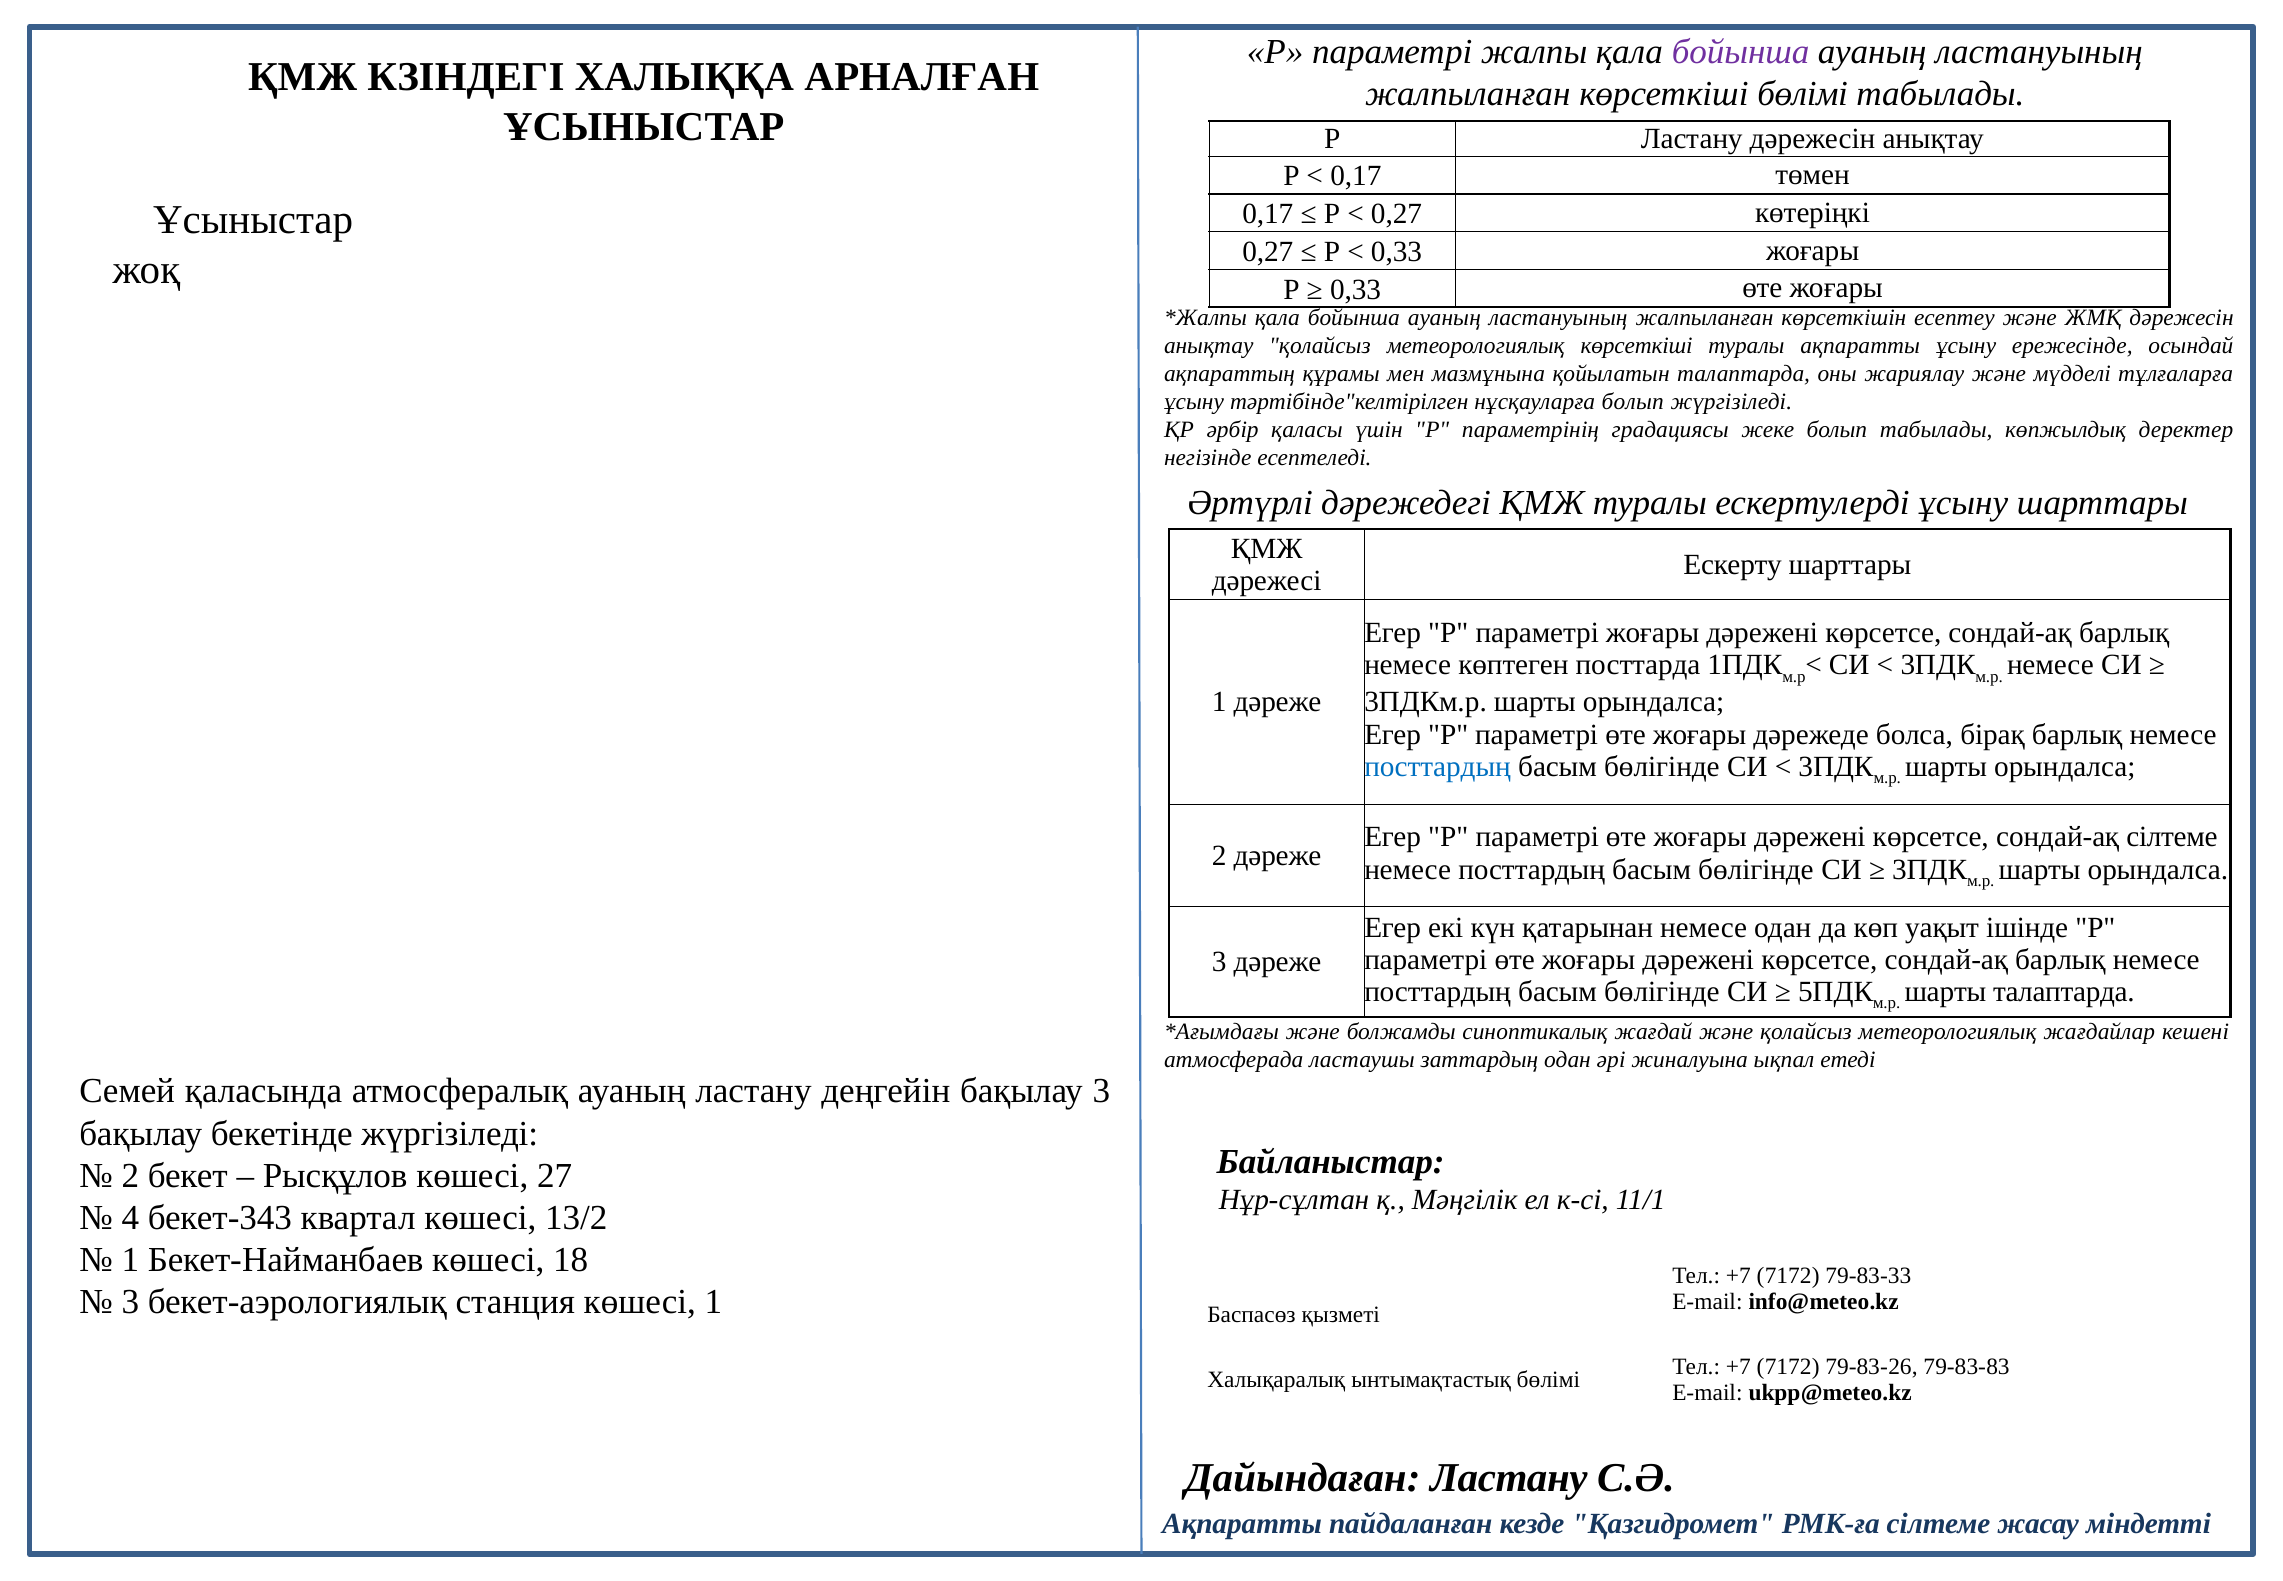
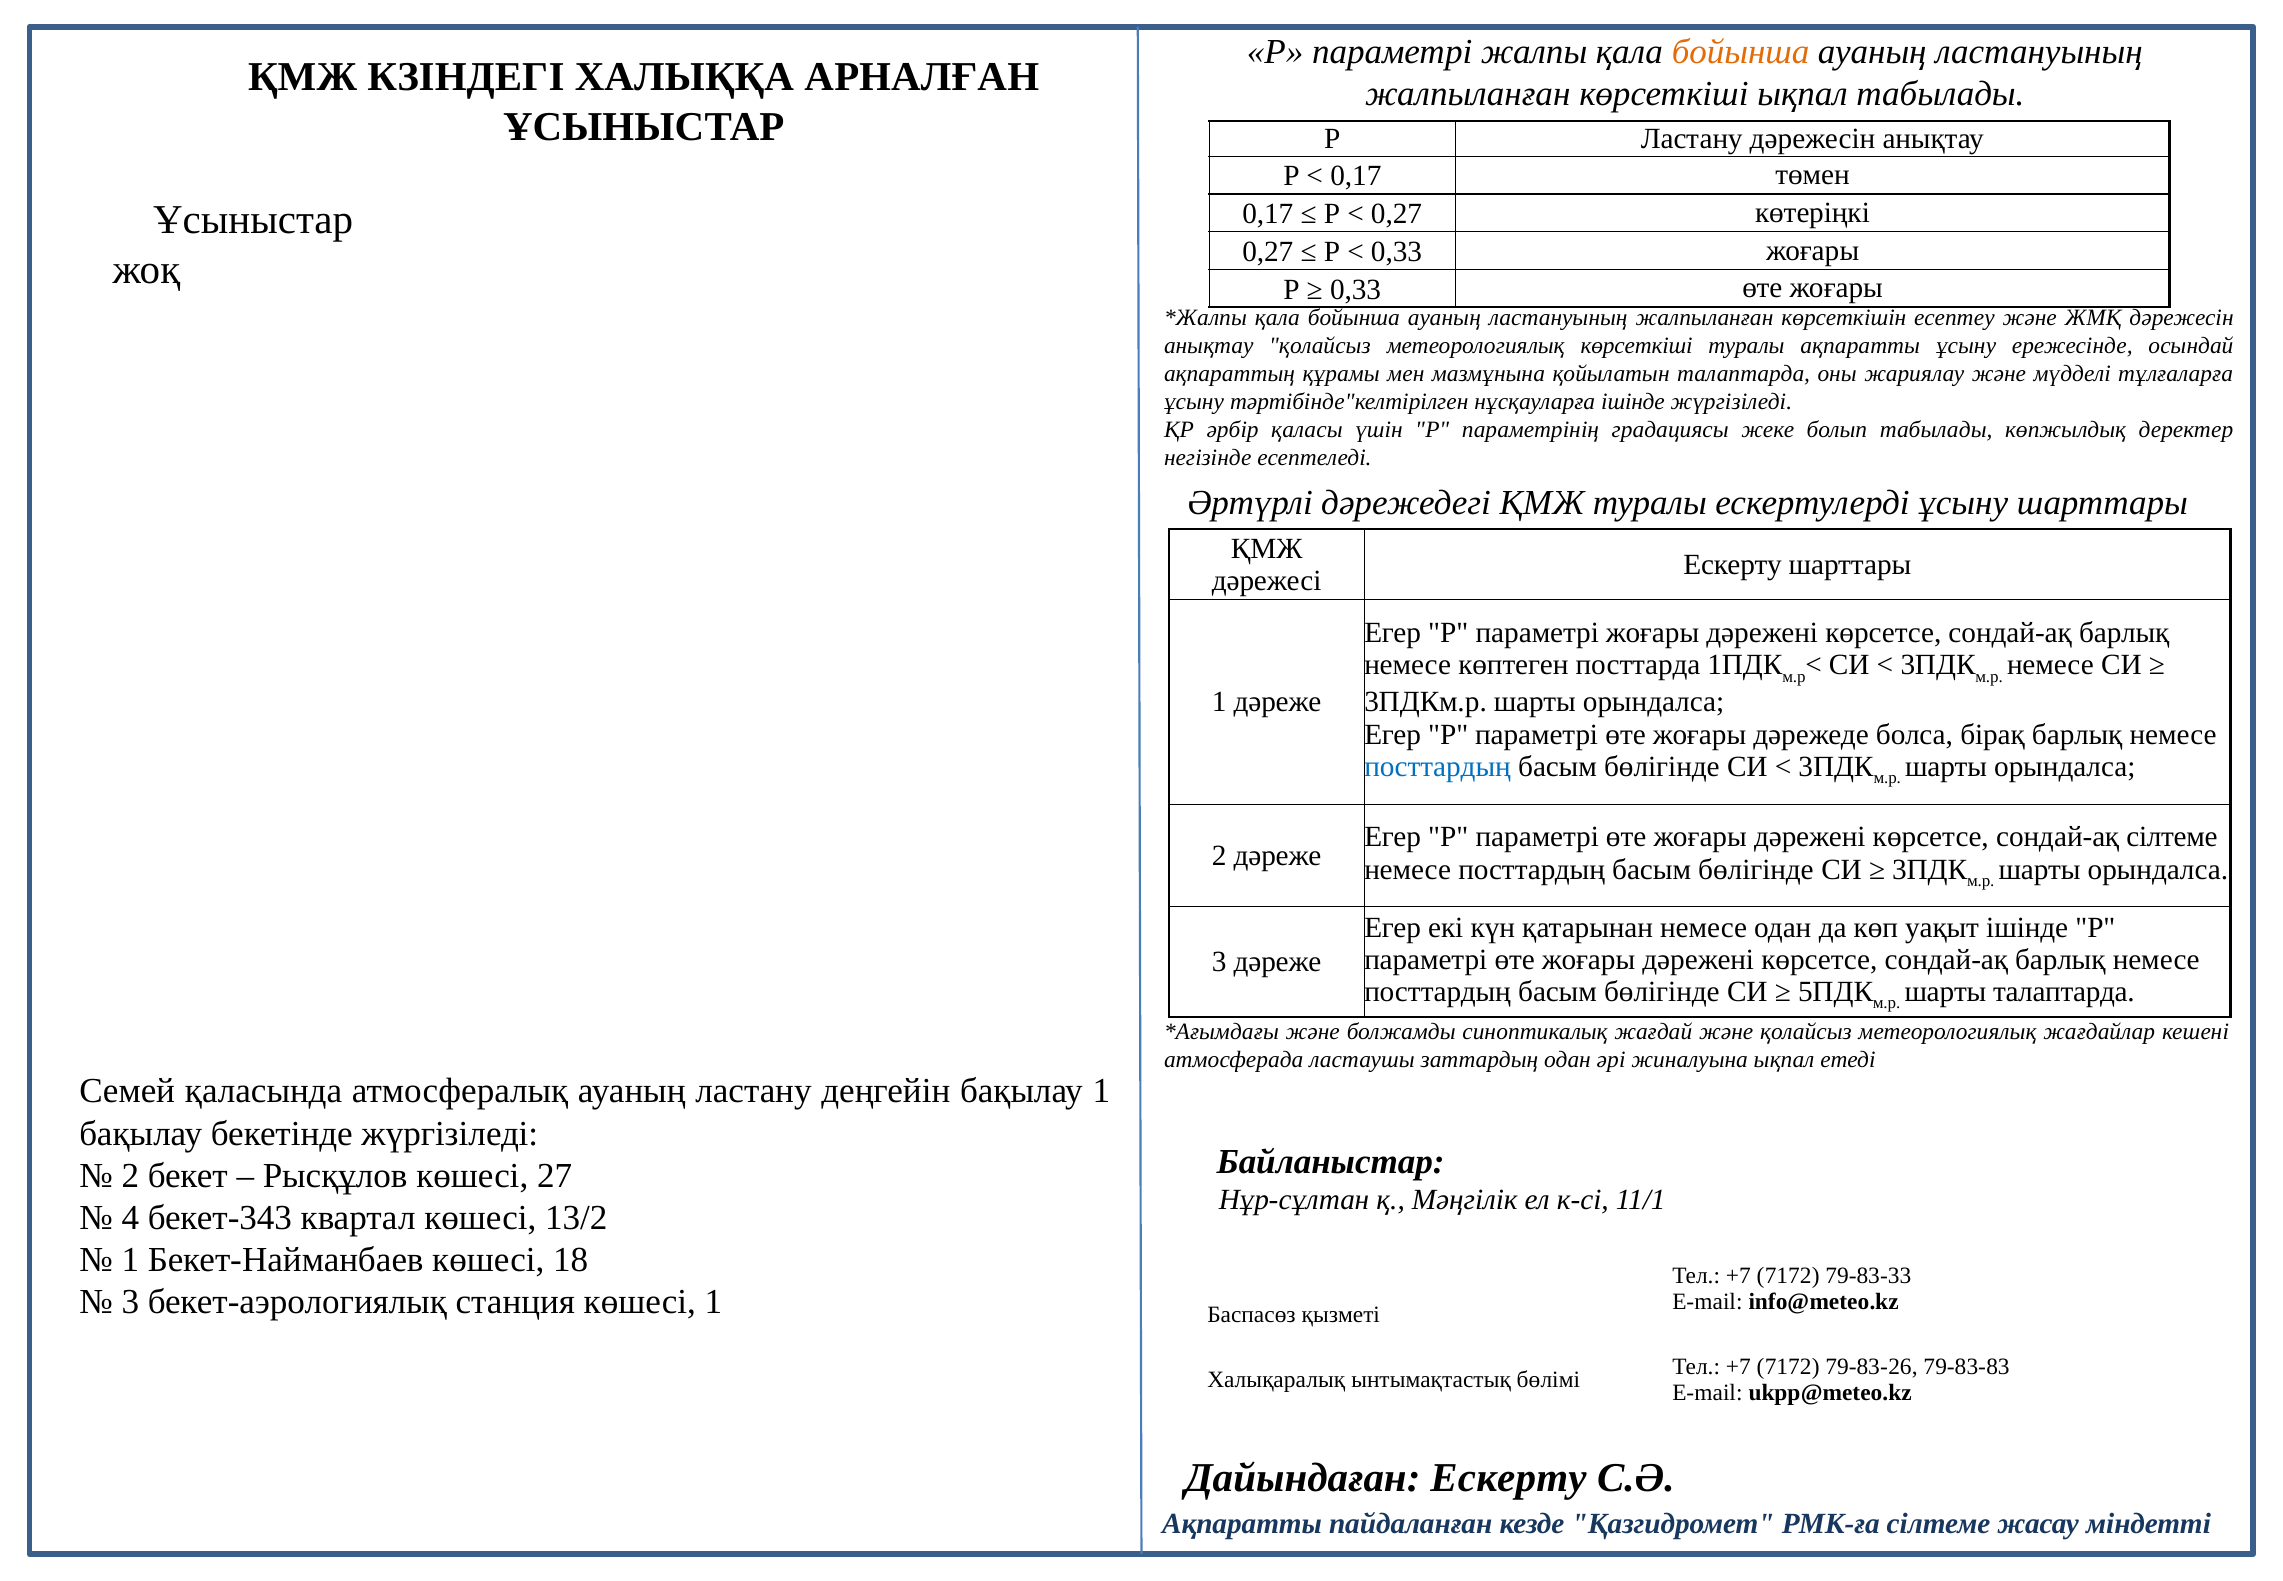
бойынша at (1741, 52) colour: purple -> orange
көрсеткіші бөлімі: бөлімі -> ықпал
нұсқауларға болып: болып -> ішінде
бақылау 3: 3 -> 1
Дайындаған Ластану: Ластану -> Ескерту
